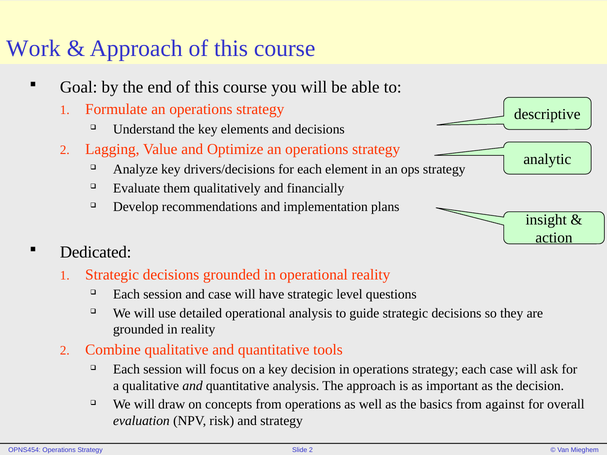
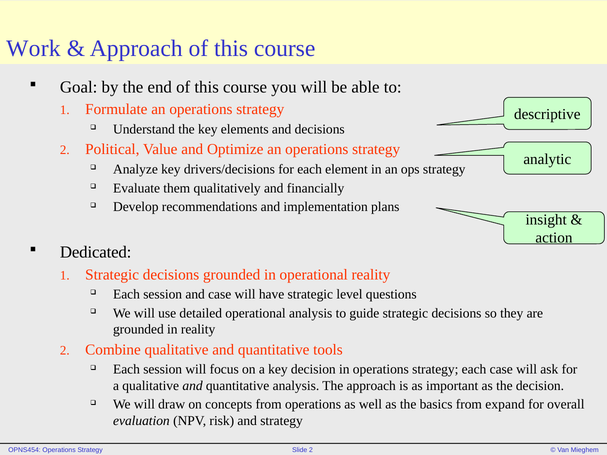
Lagging: Lagging -> Political
against: against -> expand
